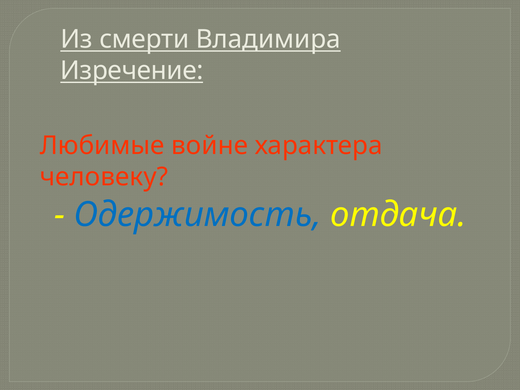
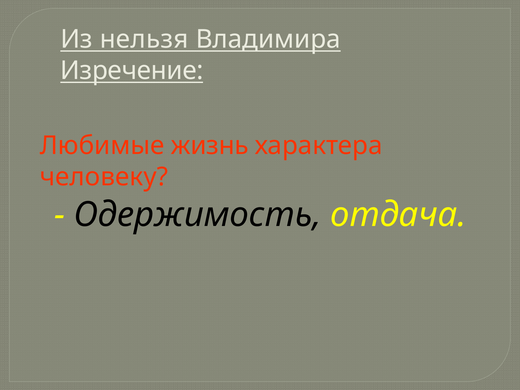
смерти: смерти -> нельзя
войне: войне -> жизнь
Одержимость colour: blue -> black
